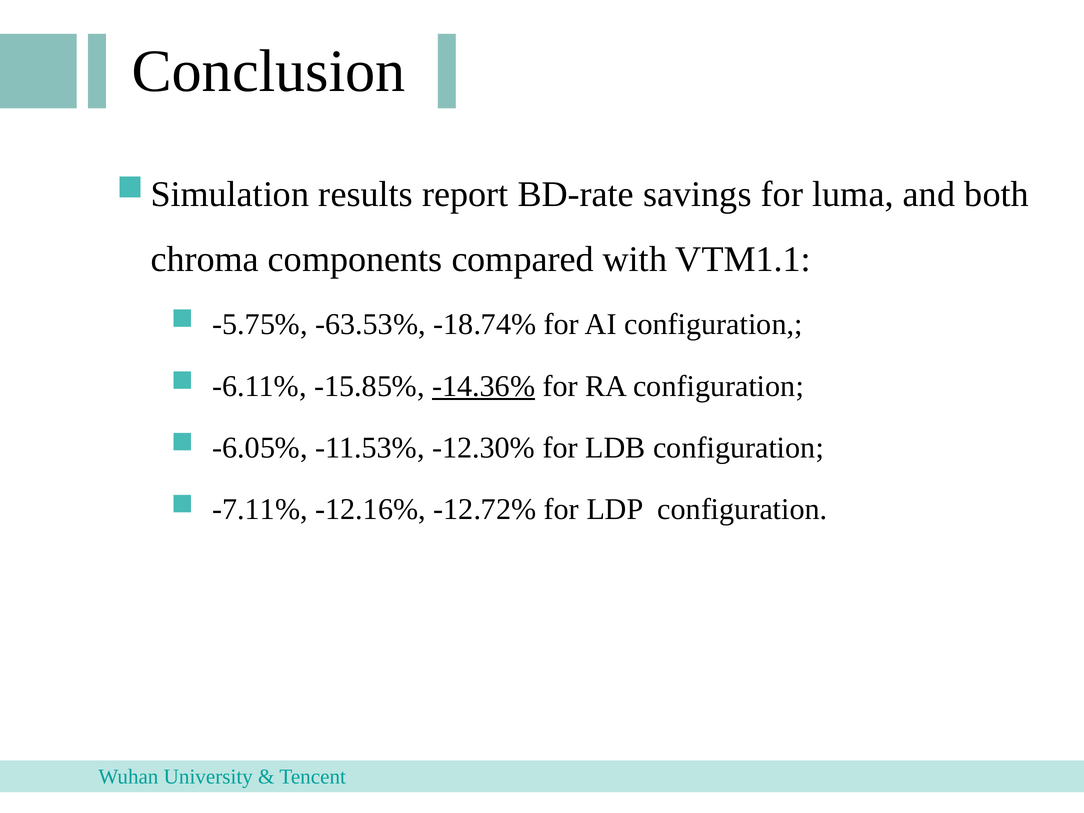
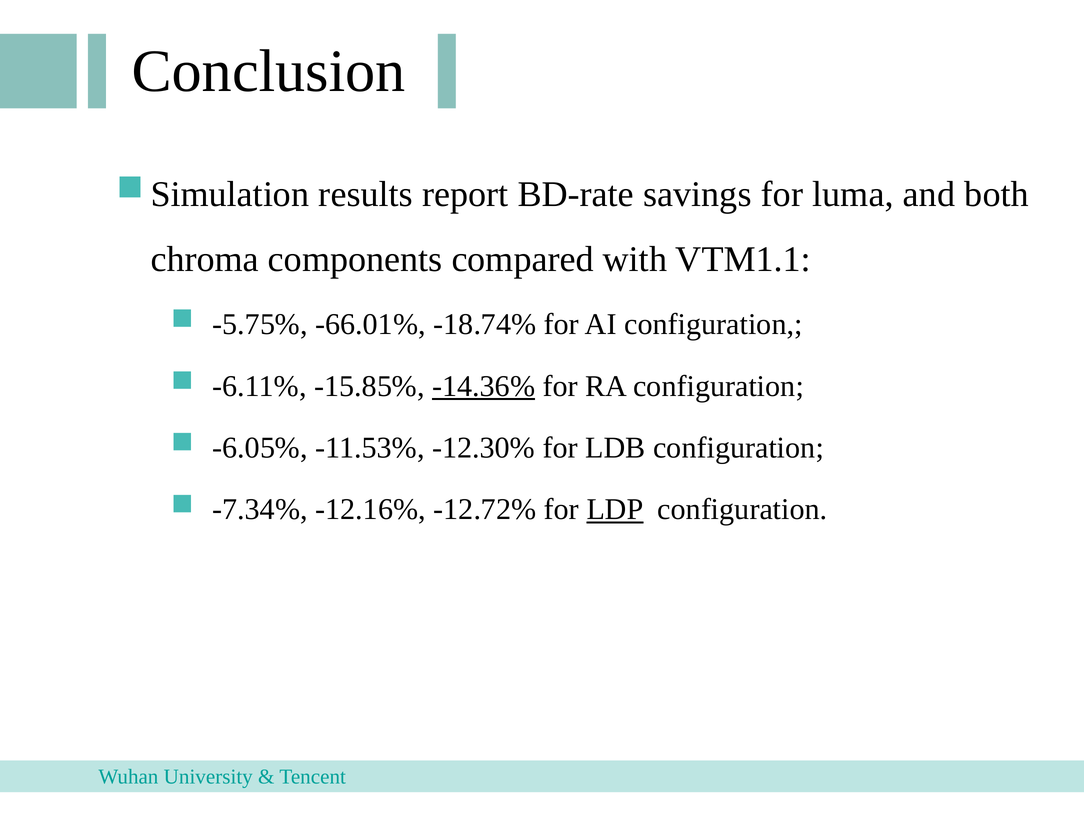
-63.53%: -63.53% -> -66.01%
-7.11%: -7.11% -> -7.34%
LDP underline: none -> present
